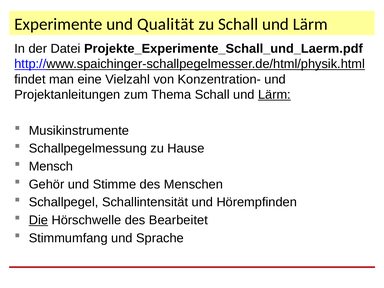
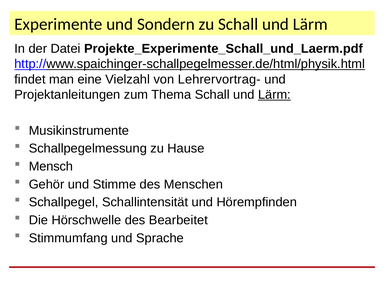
Qualität: Qualität -> Sondern
Konzentration-: Konzentration- -> Lehrervortrag-
Die underline: present -> none
